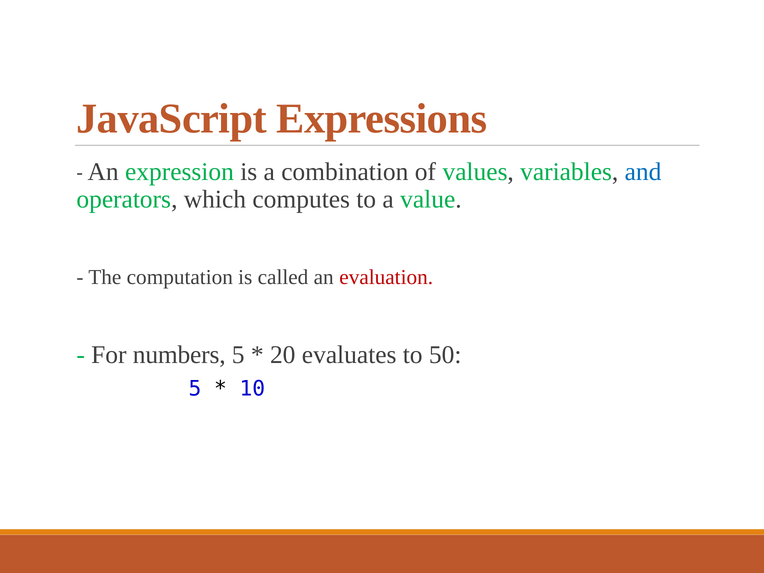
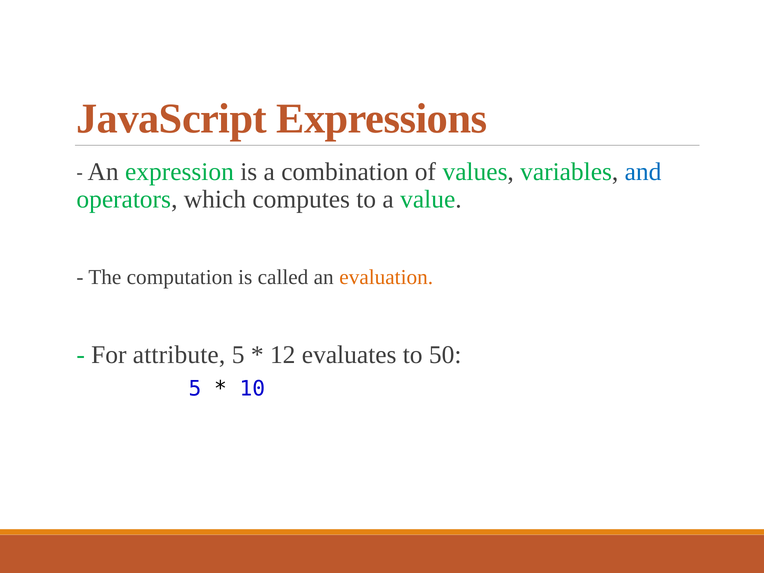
evaluation colour: red -> orange
numbers: numbers -> attribute
20: 20 -> 12
